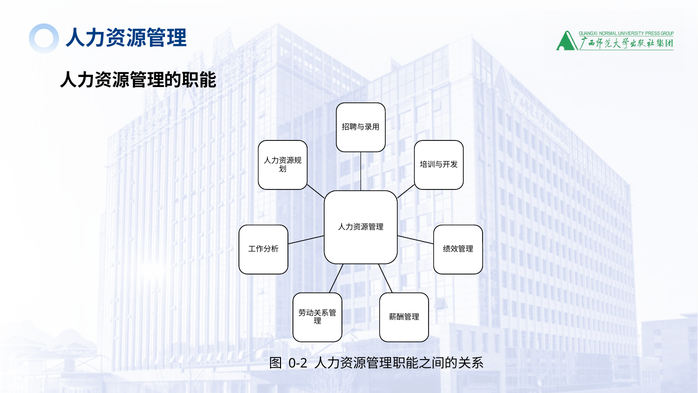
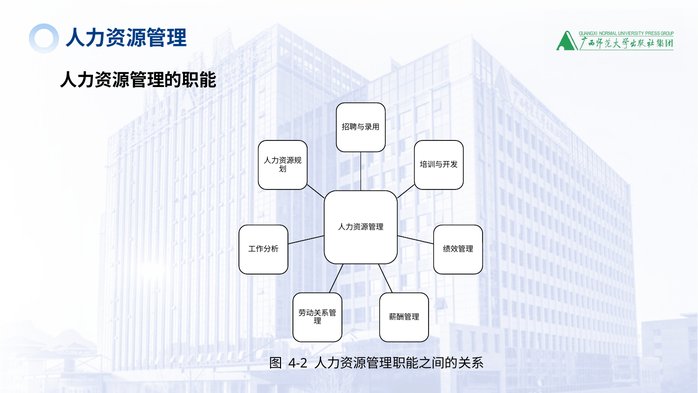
0-2: 0-2 -> 4-2
